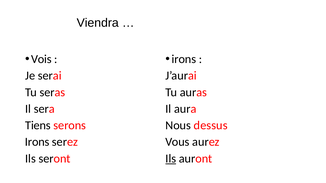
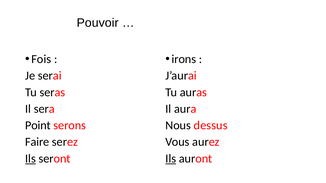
Viendra: Viendra -> Pouvoir
Vois: Vois -> Fois
Tiens: Tiens -> Point
Irons at (37, 142): Irons -> Faire
Ils at (30, 159) underline: none -> present
